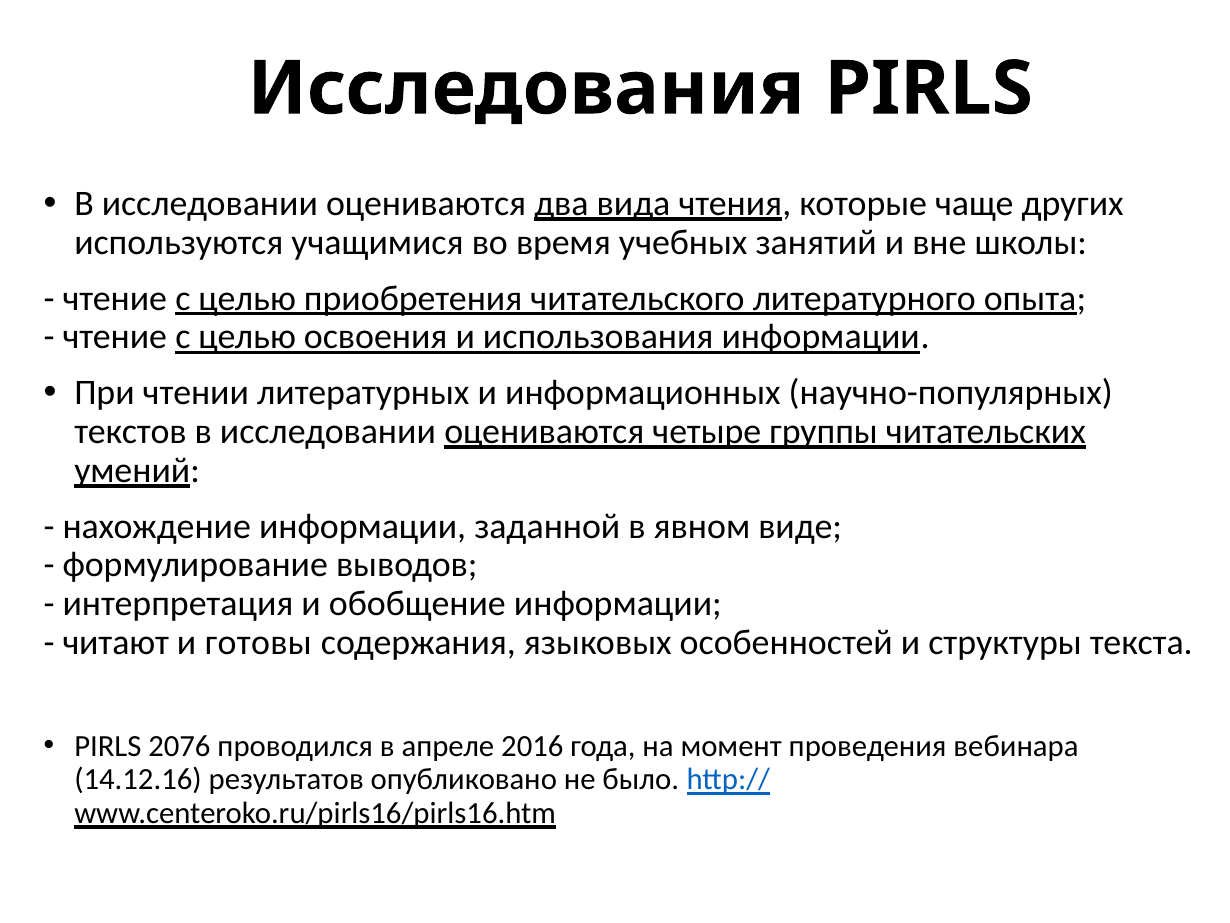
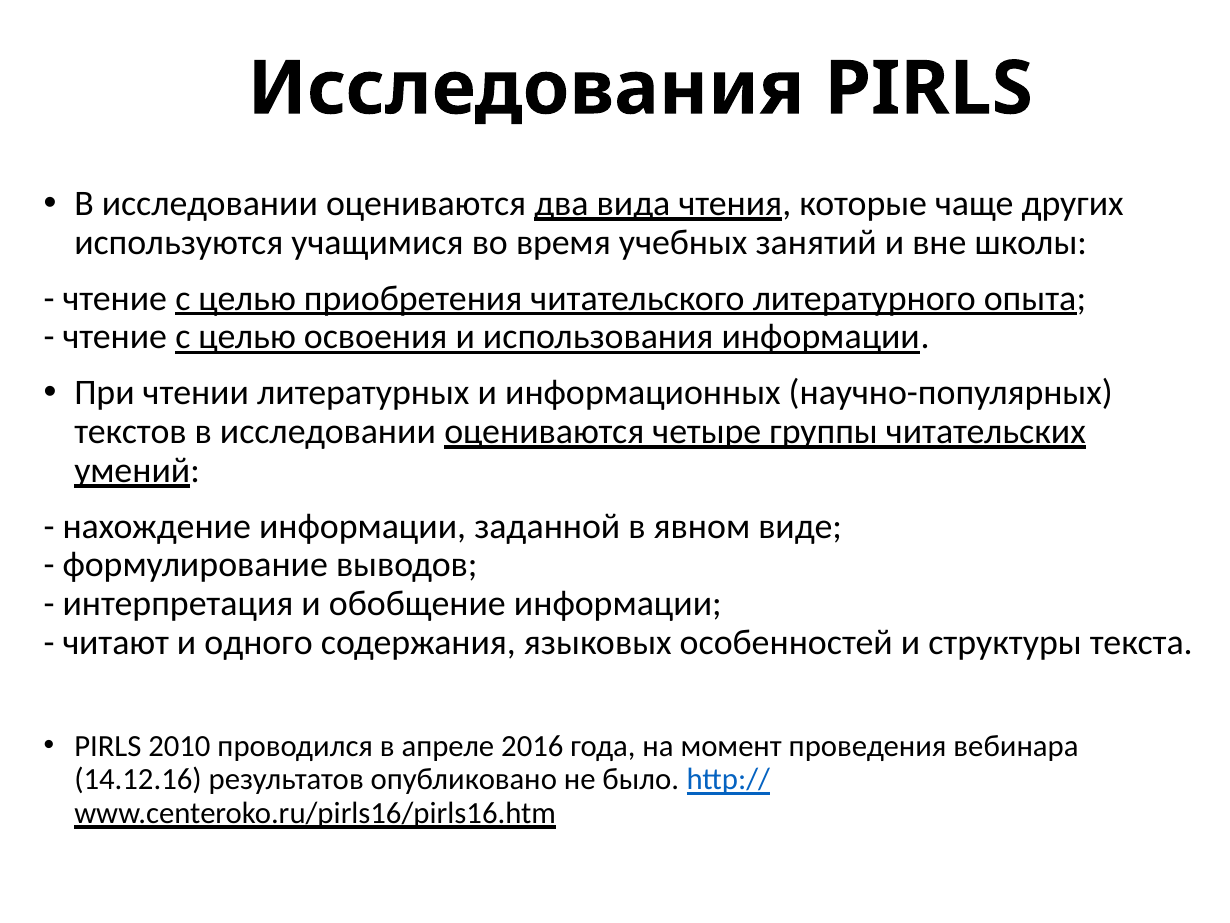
готовы: готовы -> одного
2076: 2076 -> 2010
